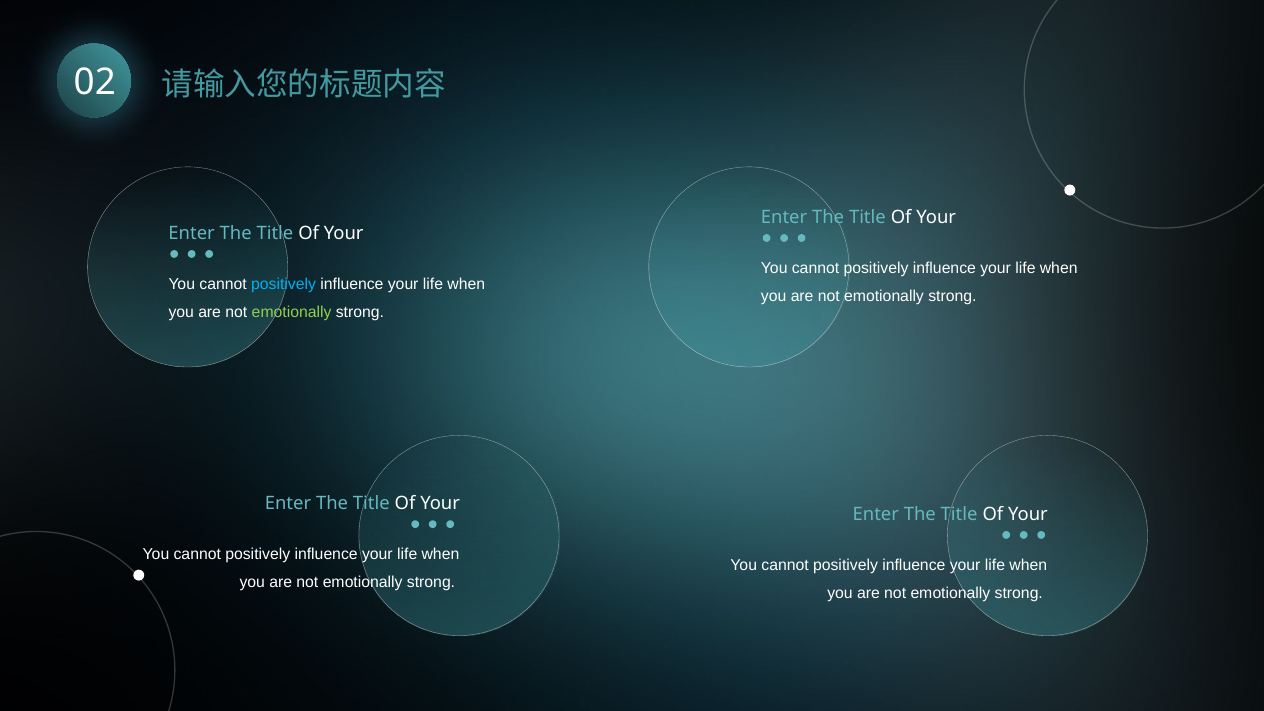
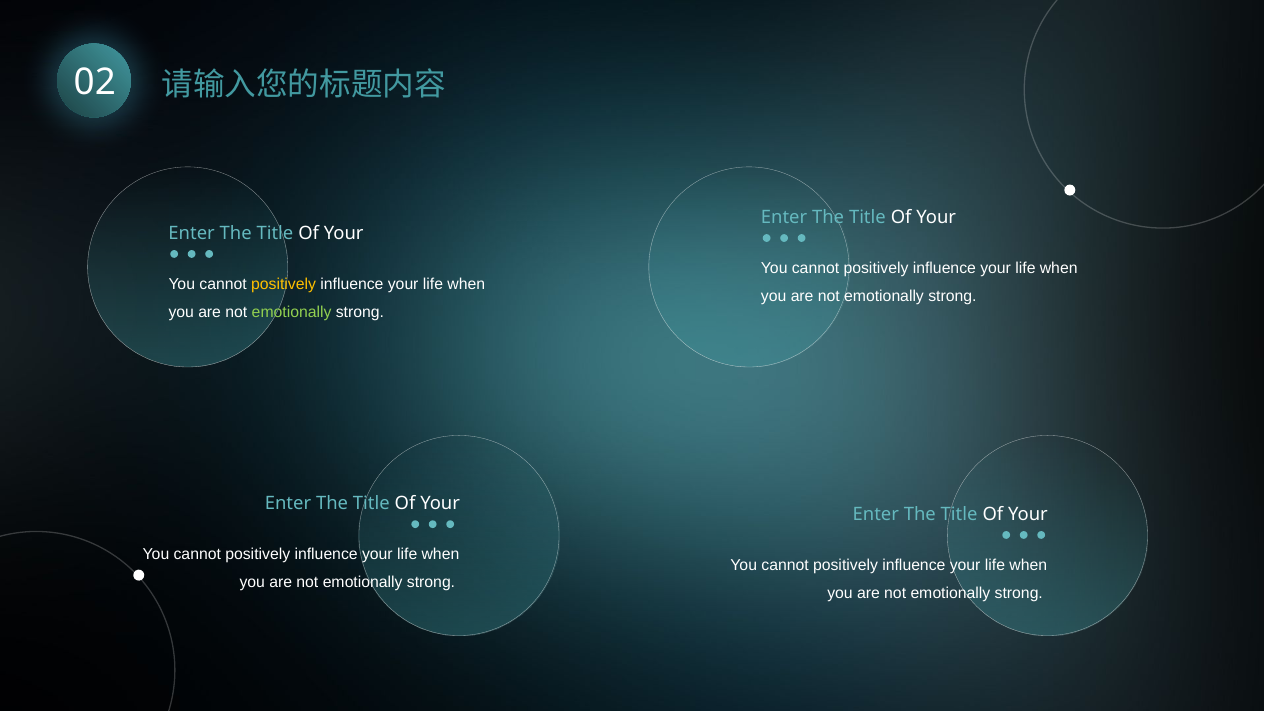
positively at (284, 284) colour: light blue -> yellow
